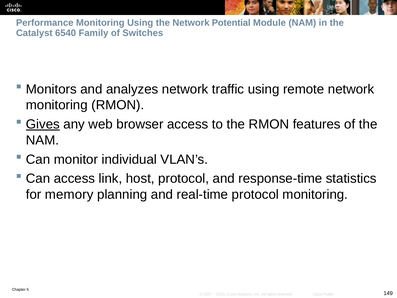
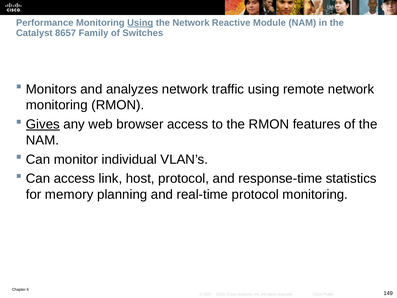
Using at (140, 23) underline: none -> present
Potential: Potential -> Reactive
6540: 6540 -> 8657
